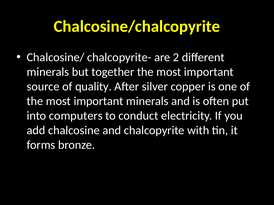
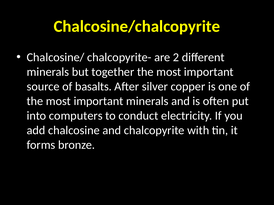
quality: quality -> basalts
